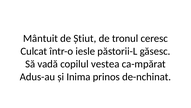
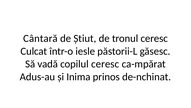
Mântuit: Mântuit -> Cântară
copilul vestea: vestea -> ceresc
